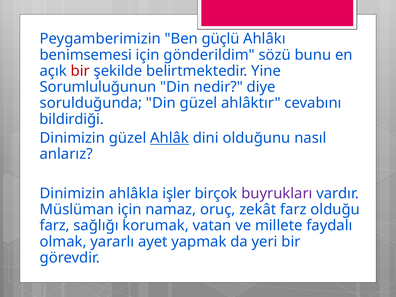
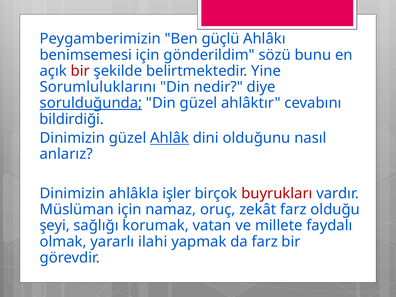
Sorumluluğunun: Sorumluluğunun -> Sorumluluklarını
sorulduğunda underline: none -> present
buyrukları colour: purple -> red
farz at (55, 226): farz -> şeyi
ayet: ayet -> ilahi
da yeri: yeri -> farz
